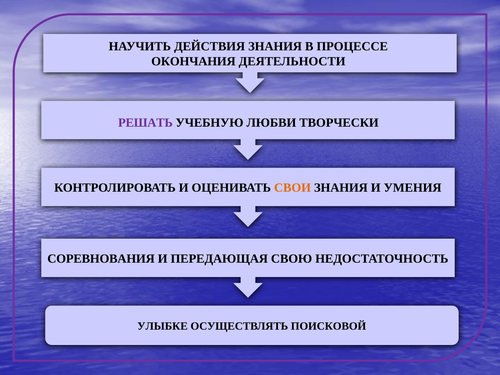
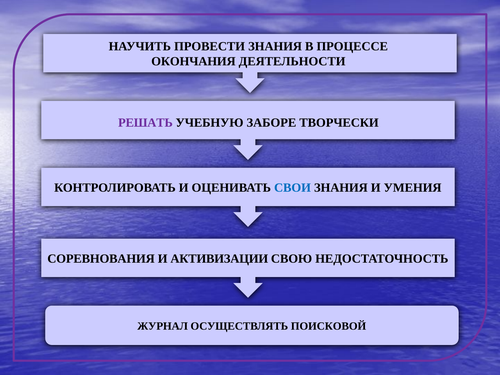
ДЕЙСТВИЯ: ДЕЙСТВИЯ -> ПРОВЕСТИ
ЛЮБВИ: ЛЮБВИ -> ЗАБОРЕ
СВОИ colour: orange -> blue
ПЕРЕДАЮЩАЯ: ПЕРЕДАЮЩАЯ -> АКТИВИЗАЦИИ
УЛЫБКЕ: УЛЫБКЕ -> ЖУРНАЛ
